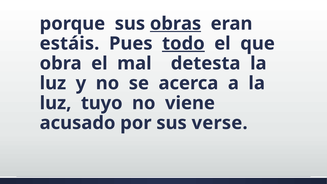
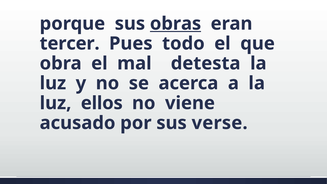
estáis: estáis -> tercer
todo underline: present -> none
tuyo: tuyo -> ellos
